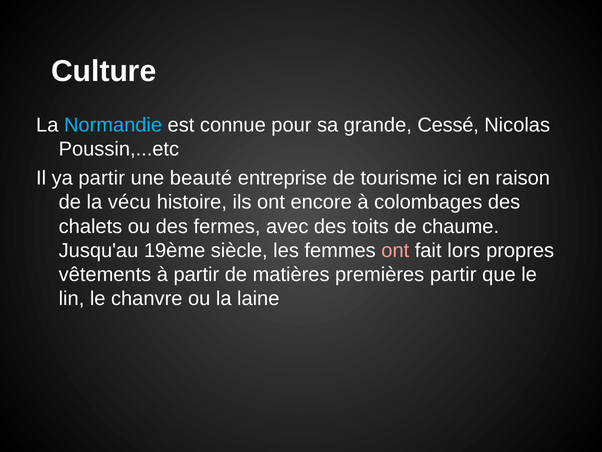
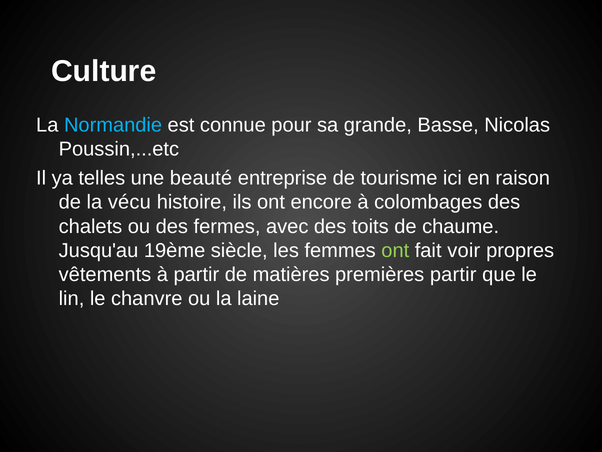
Cessé: Cessé -> Basse
ya partir: partir -> telles
ont at (395, 250) colour: pink -> light green
lors: lors -> voir
